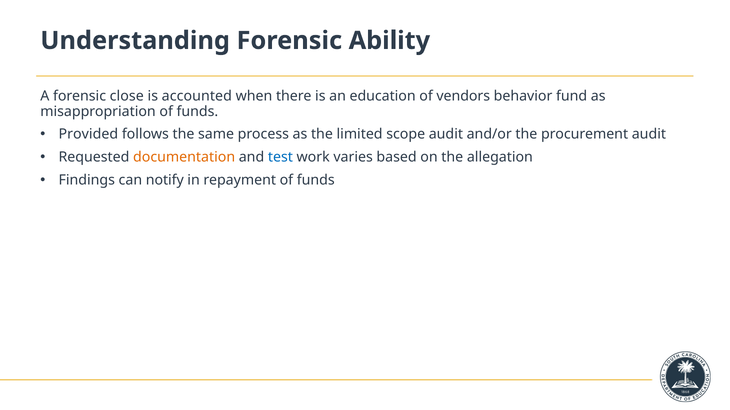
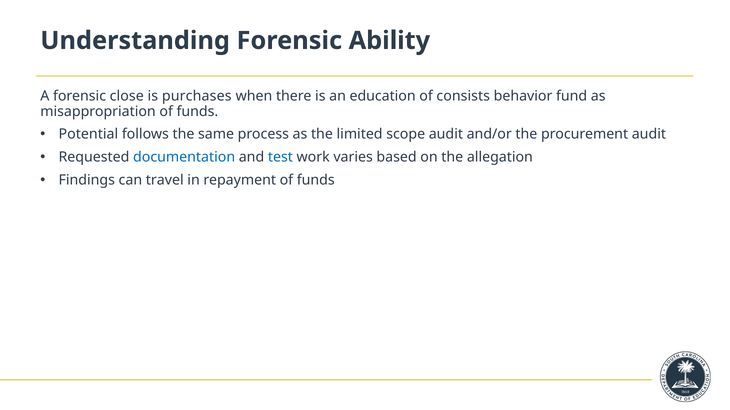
accounted: accounted -> purchases
vendors: vendors -> consists
Provided: Provided -> Potential
documentation colour: orange -> blue
notify: notify -> travel
